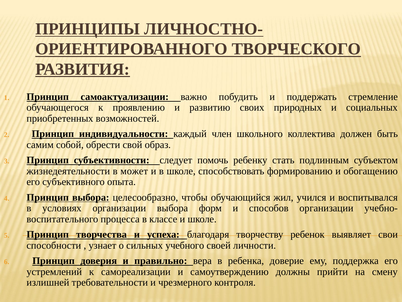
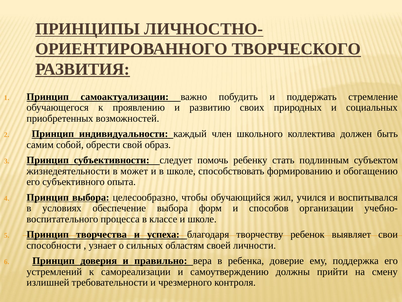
условиях организации: организации -> обеспечение
учебного: учебного -> областям
